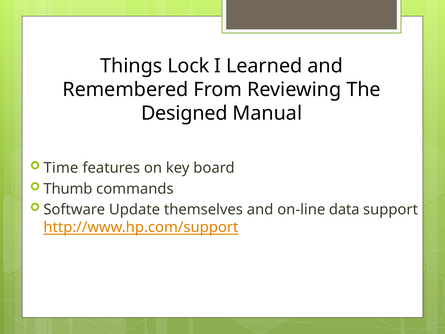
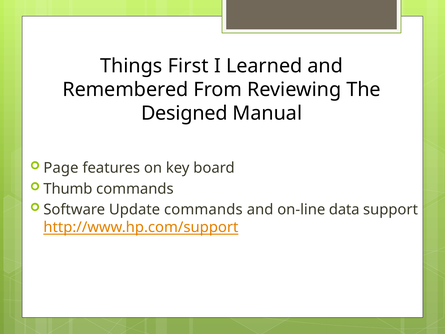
Lock: Lock -> First
Time: Time -> Page
Update themselves: themselves -> commands
